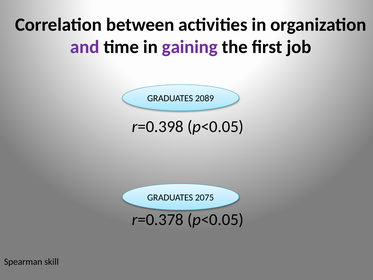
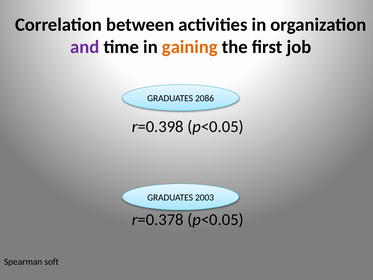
gaining colour: purple -> orange
2089: 2089 -> 2086
2075: 2075 -> 2003
skill: skill -> soft
